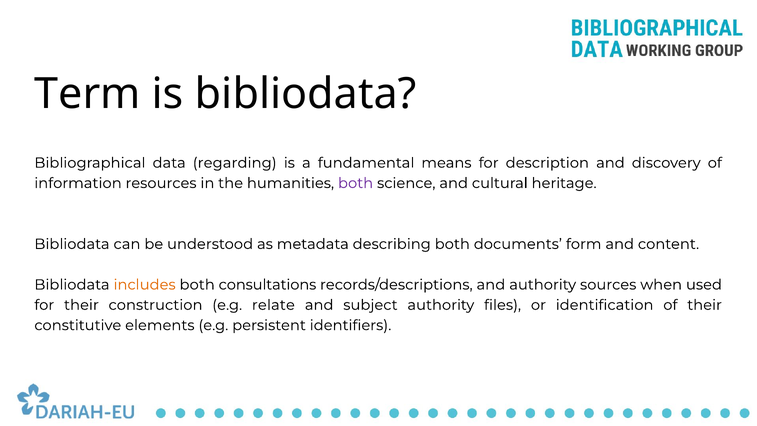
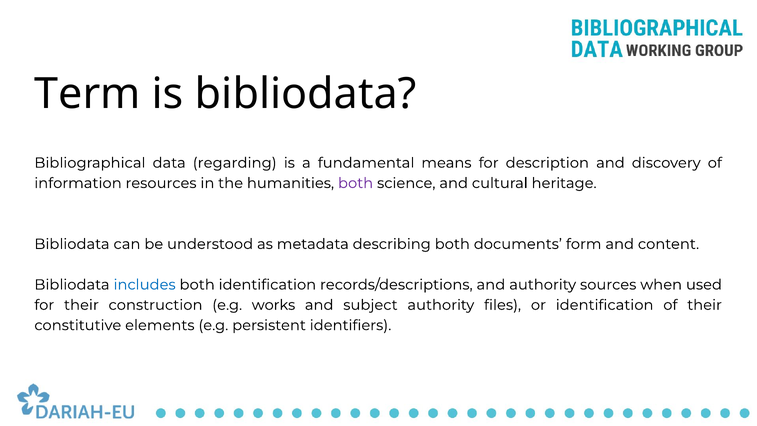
includes colour: orange -> blue
both consultations: consultations -> identification
relate: relate -> works
